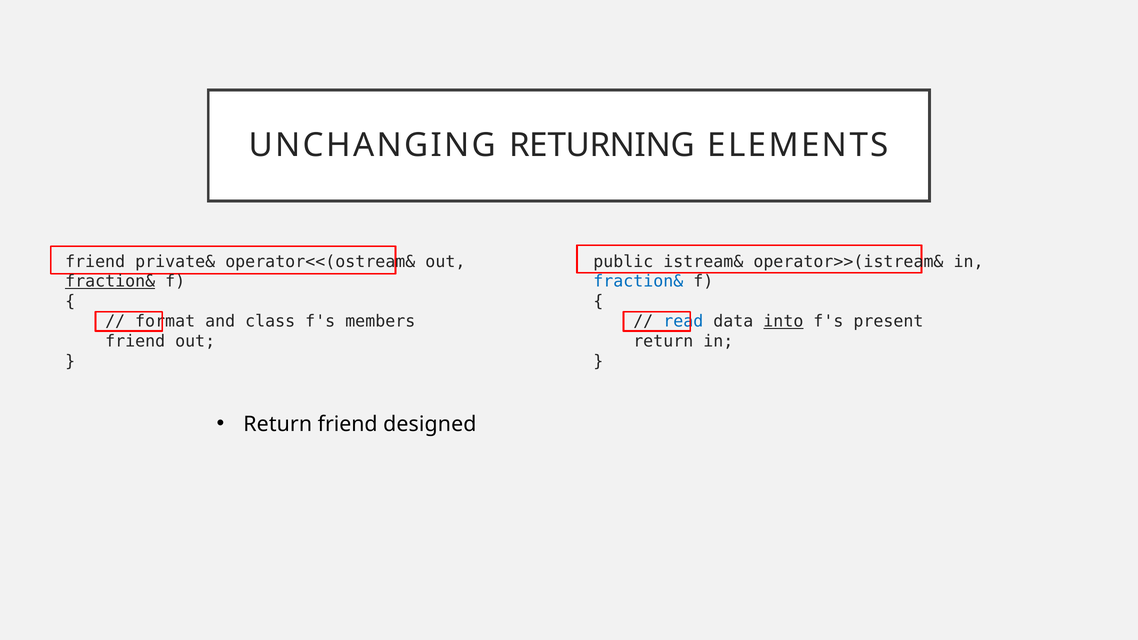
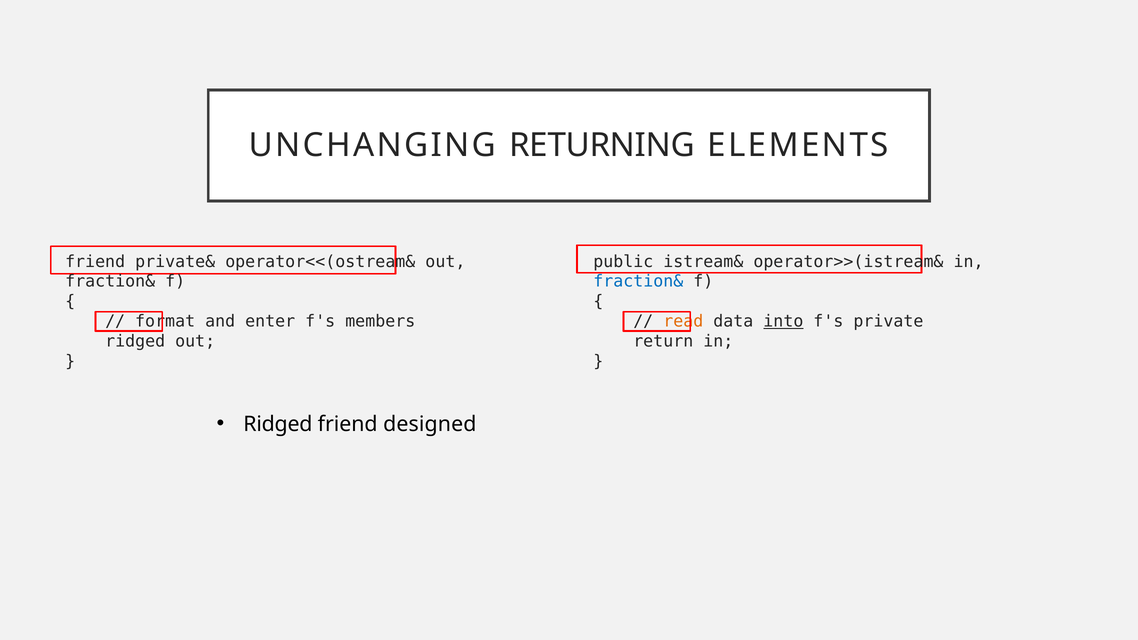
fraction& at (110, 282) underline: present -> none
class: class -> enter
read colour: blue -> orange
present: present -> private
friend at (135, 341): friend -> ridged
Return at (278, 424): Return -> Ridged
